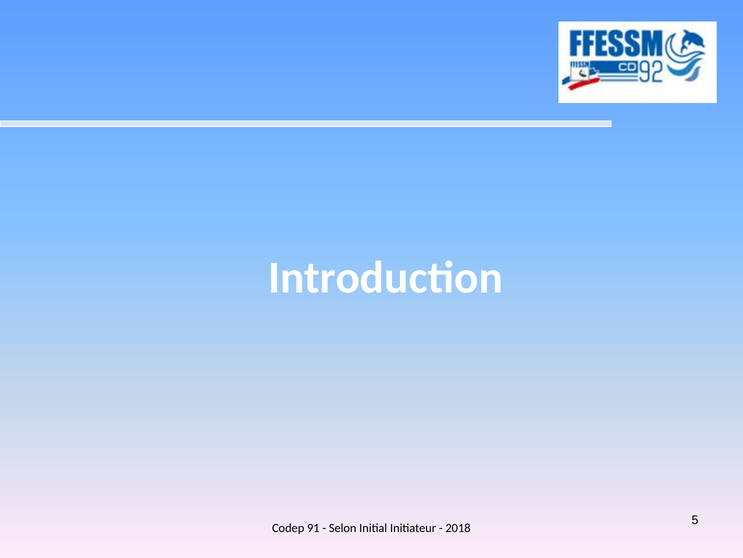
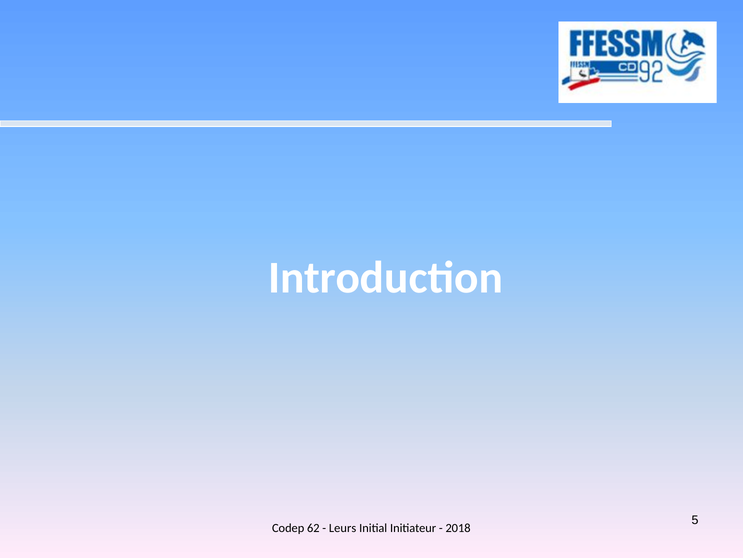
91: 91 -> 62
Selon: Selon -> Leurs
